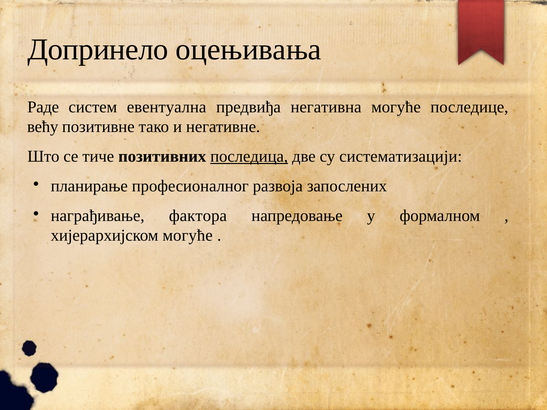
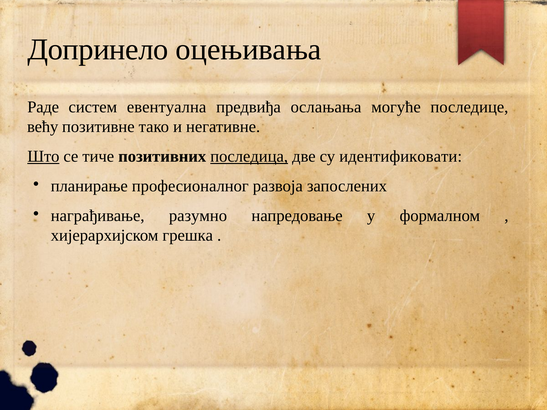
негативна: негативна -> ослањања
Што underline: none -> present
систематизацији: систематизацији -> идентификовати
фактора: фактора -> разумно
хијерархијском могуће: могуће -> грешка
